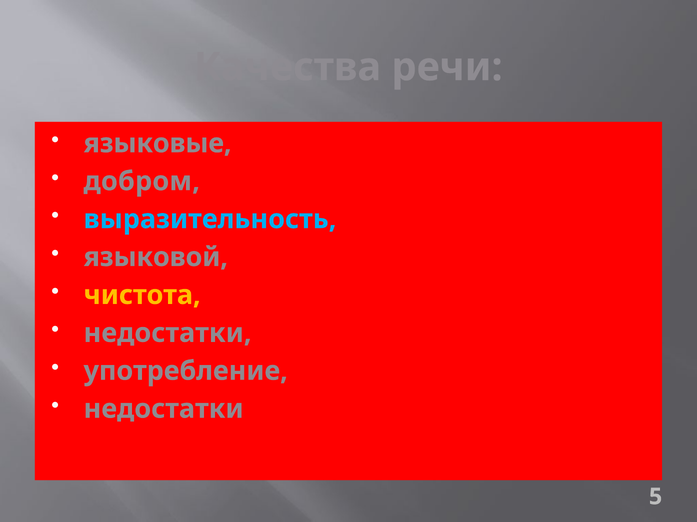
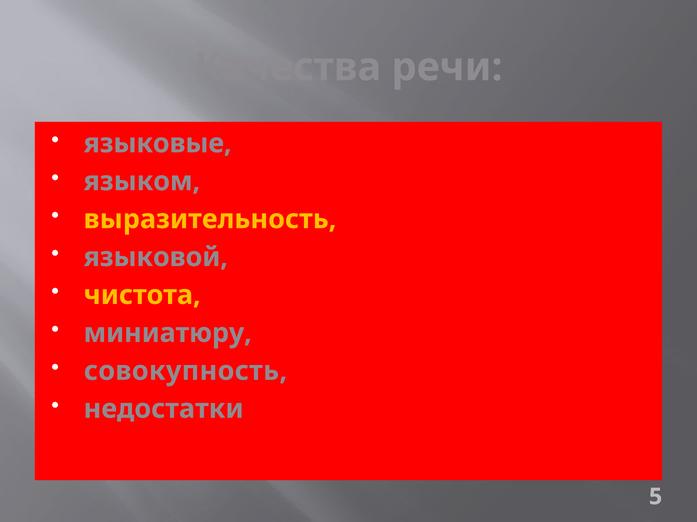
добром: добром -> языком
выразительность colour: light blue -> yellow
недостатки at (168, 333): недостатки -> миниатюру
употребление: употребление -> совокупность
